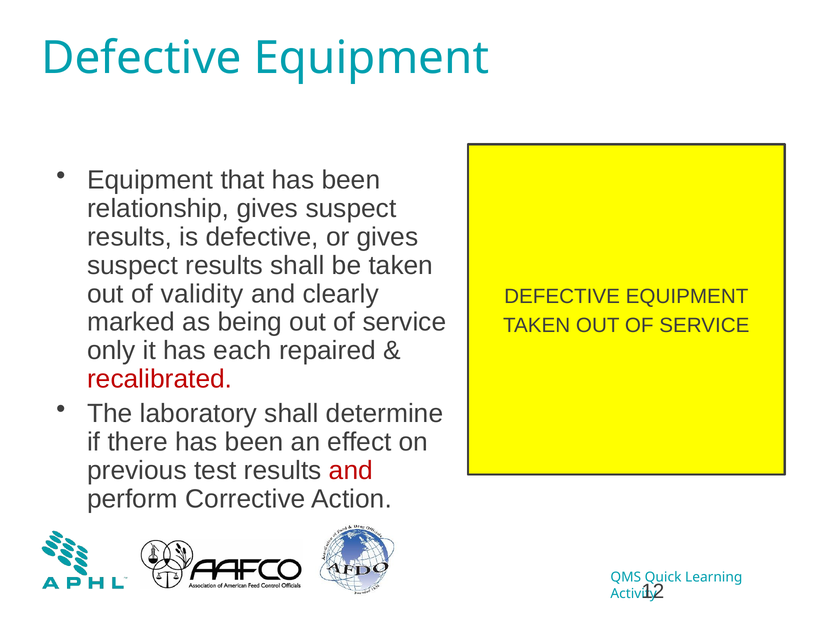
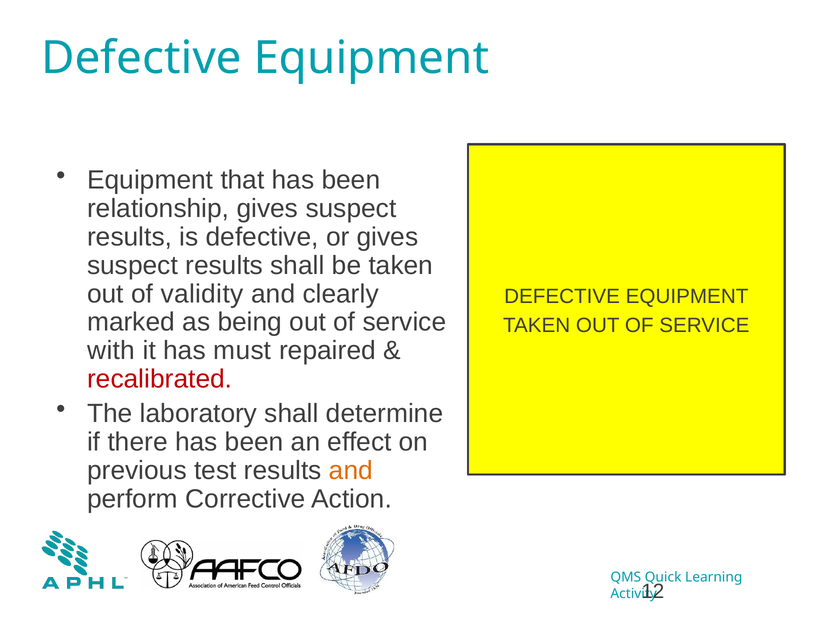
only: only -> with
each: each -> must
and at (351, 471) colour: red -> orange
